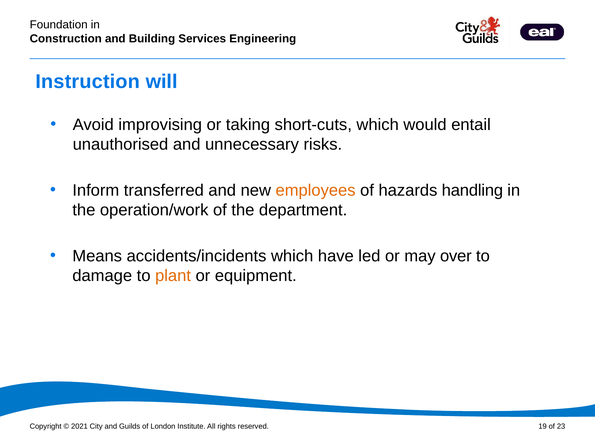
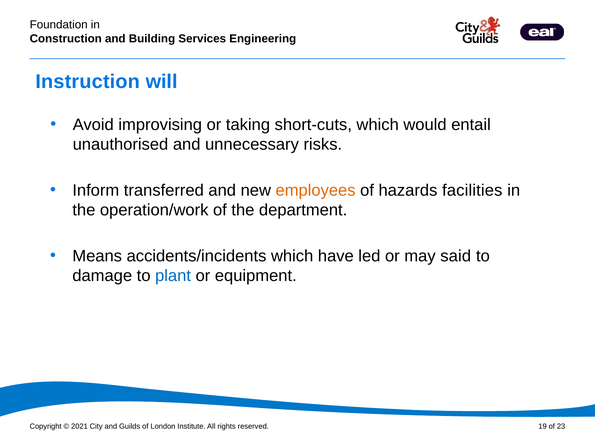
handling: handling -> facilities
over: over -> said
plant colour: orange -> blue
